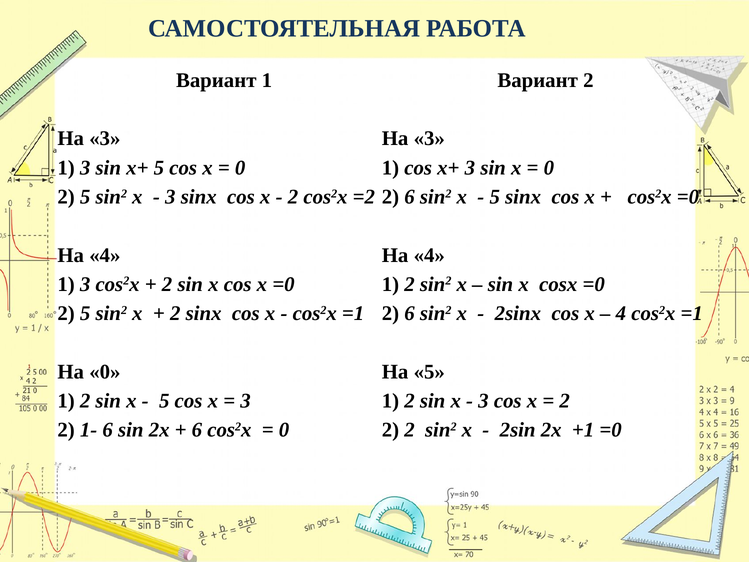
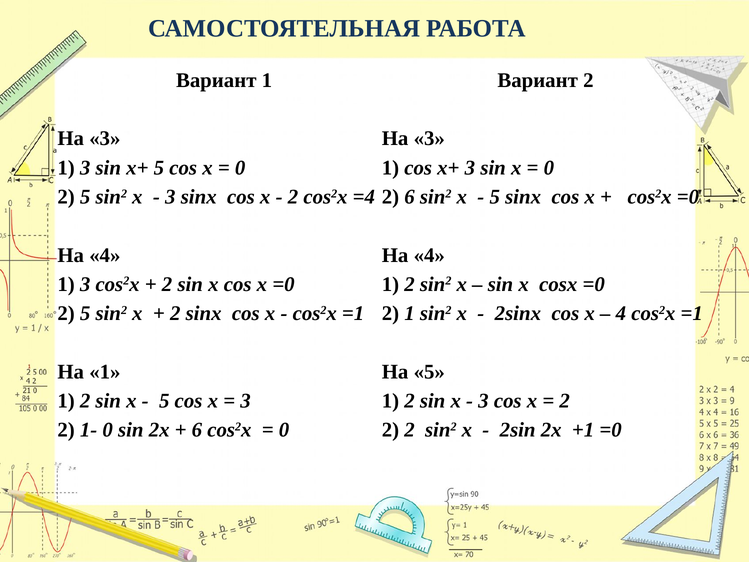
=2: =2 -> =4
6 at (410, 313): 6 -> 1
На 0: 0 -> 1
1- 6: 6 -> 0
